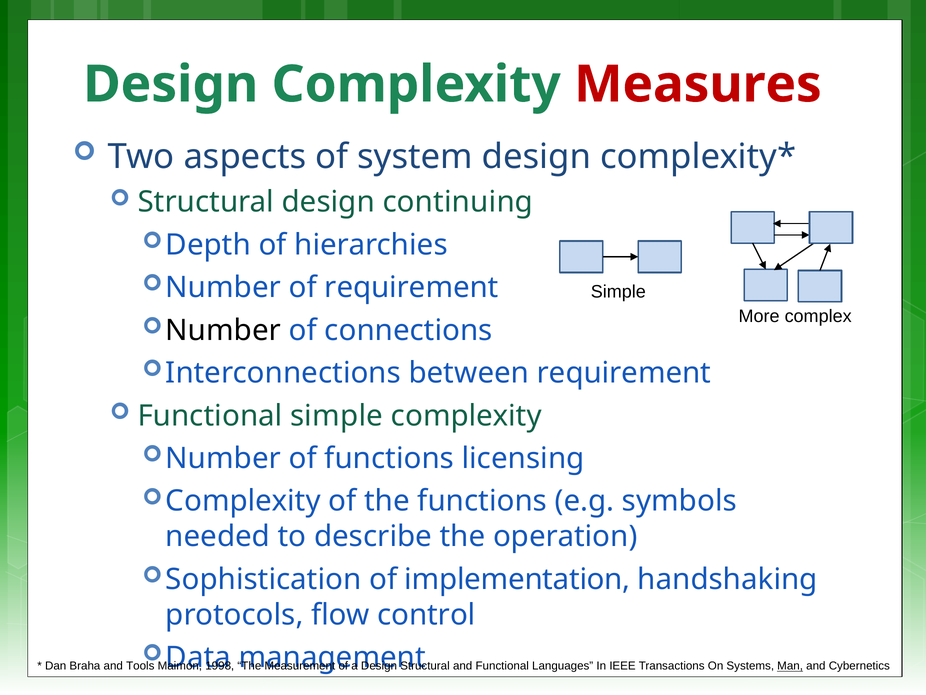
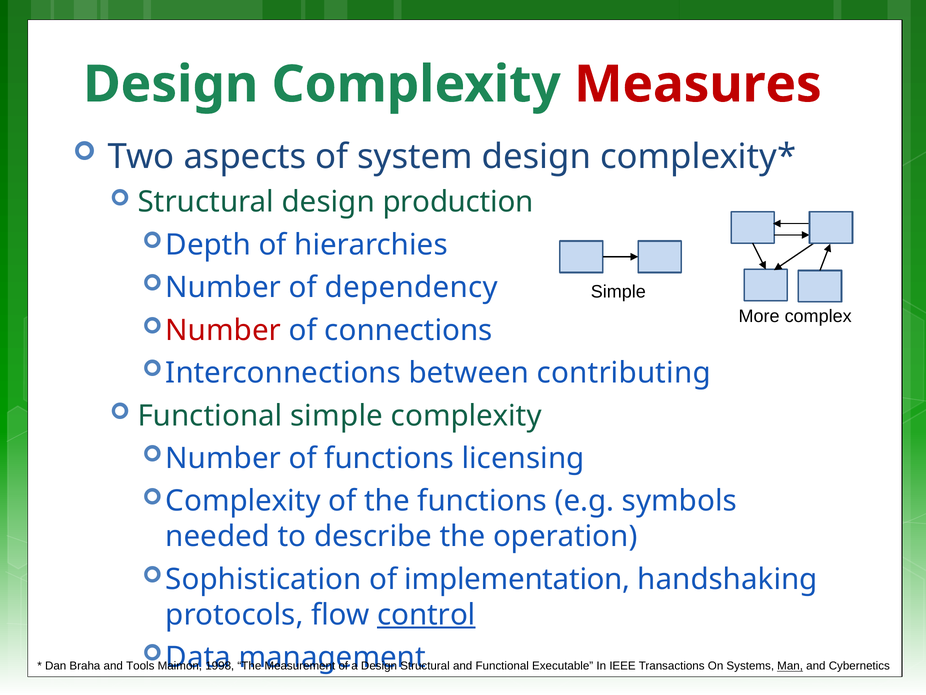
continuing: continuing -> production
of requirement: requirement -> dependency
Number at (223, 330) colour: black -> red
between requirement: requirement -> contributing
control underline: none -> present
Languages: Languages -> Executable
